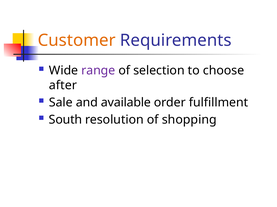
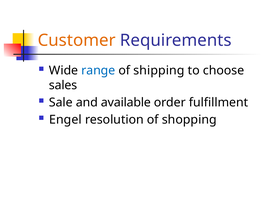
range colour: purple -> blue
selection: selection -> shipping
after: after -> sales
South: South -> Engel
